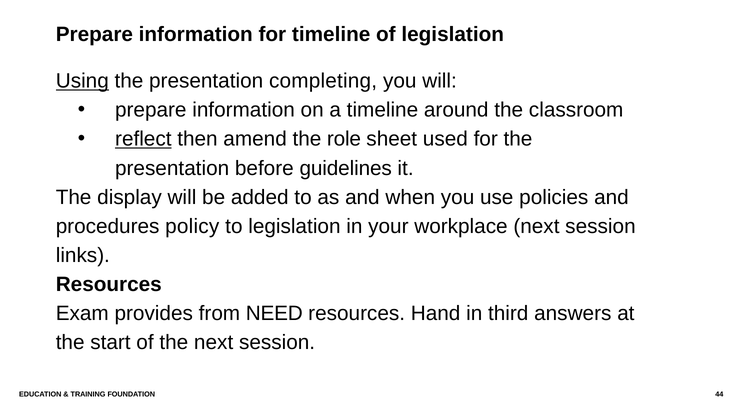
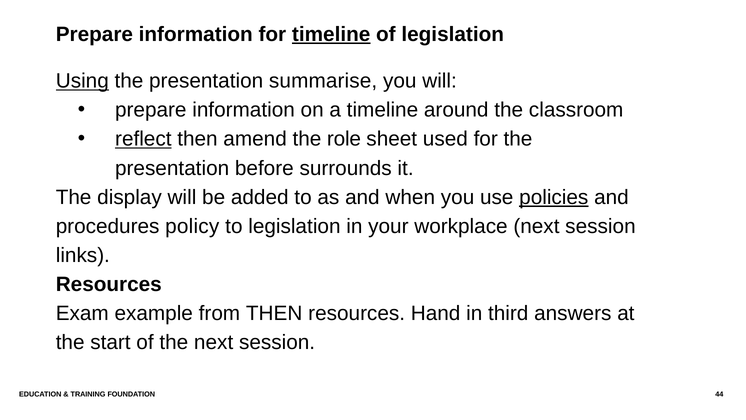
timeline at (331, 34) underline: none -> present
completing: completing -> summarise
guidelines: guidelines -> surrounds
policies underline: none -> present
provides: provides -> example
from NEED: NEED -> THEN
